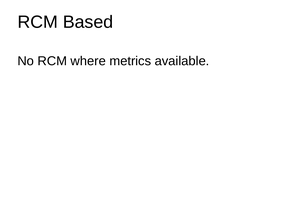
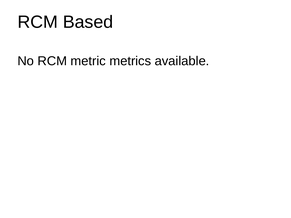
where: where -> metric
